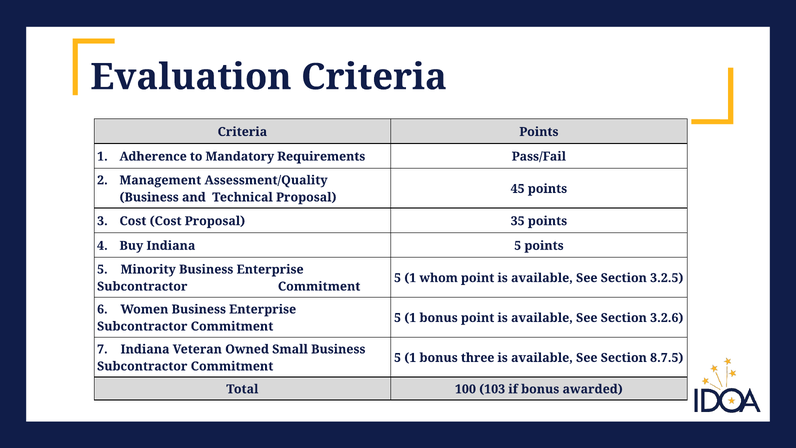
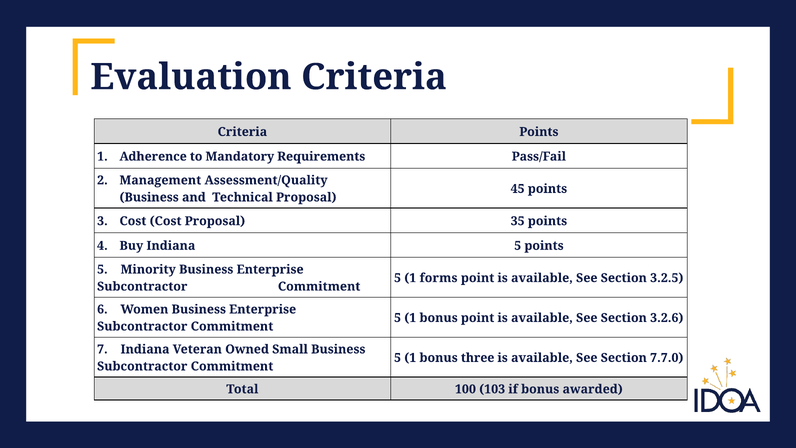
whom: whom -> forms
8.7.5: 8.7.5 -> 7.7.0
